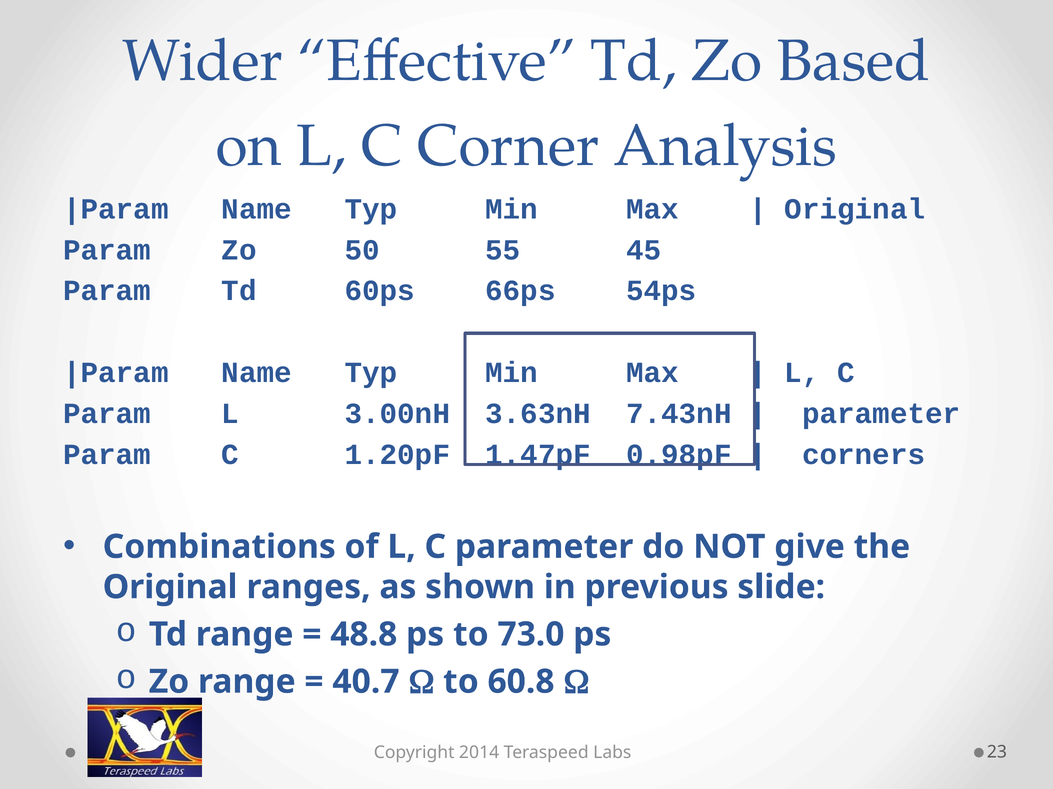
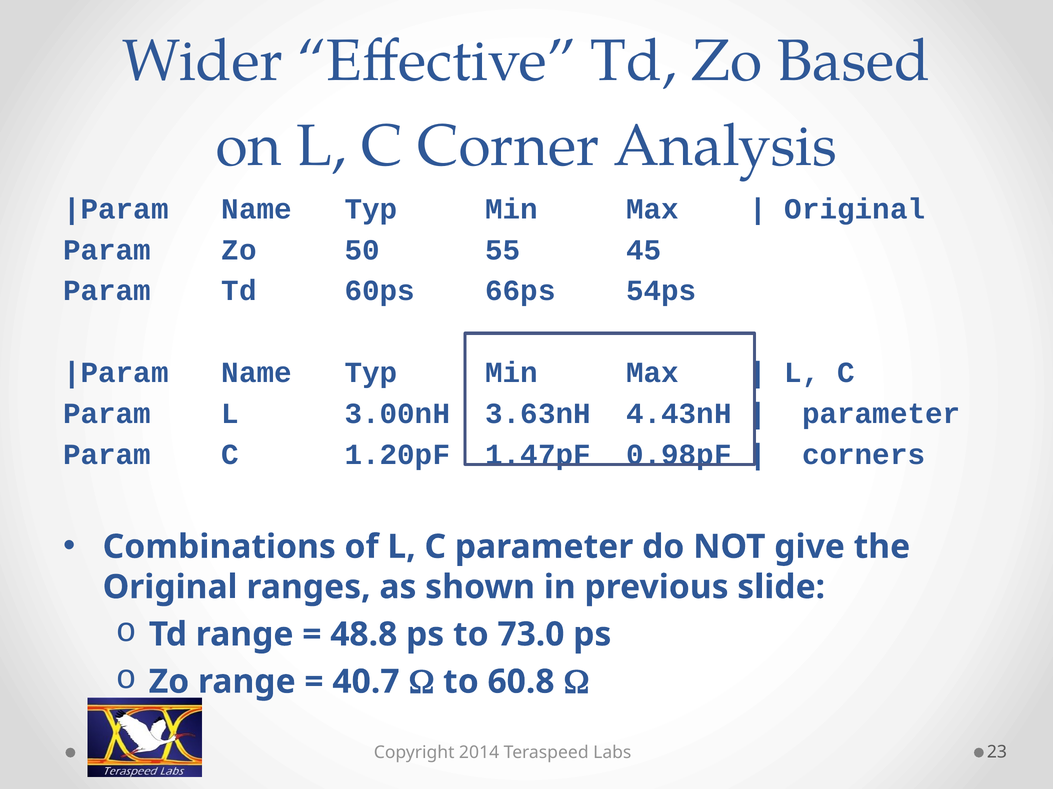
7.43nH: 7.43nH -> 4.43nH
